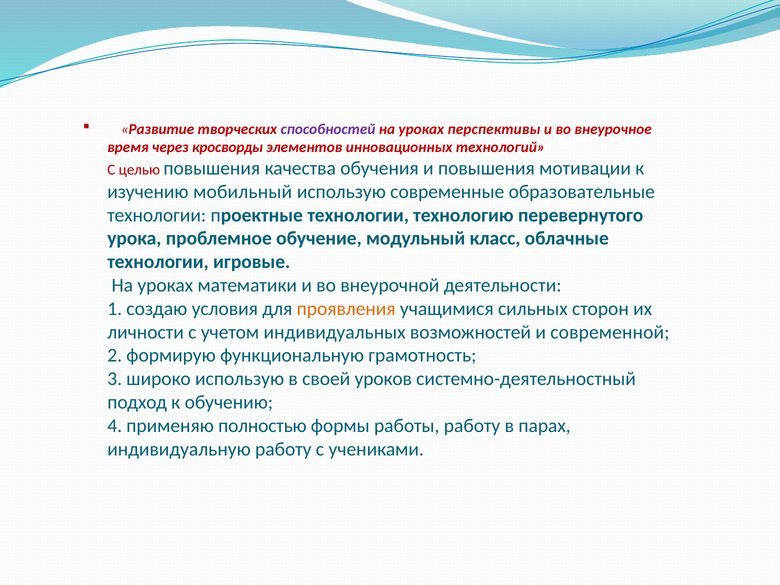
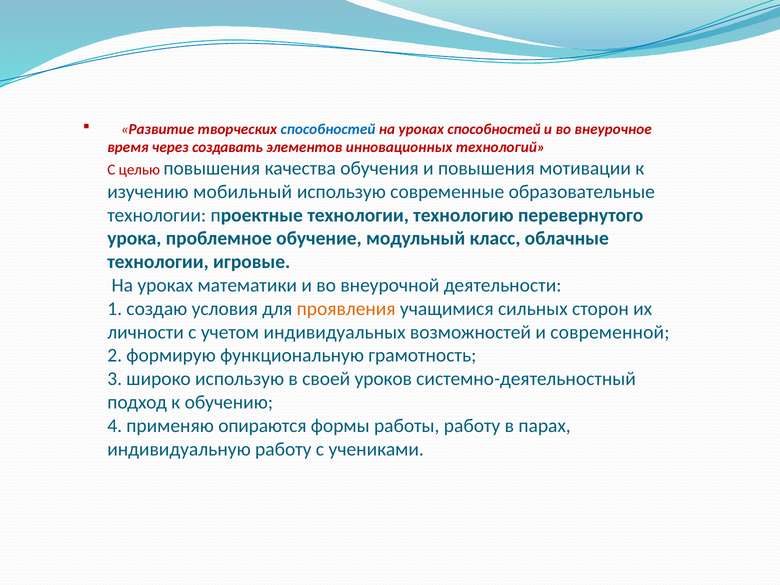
способностей at (328, 129) colour: purple -> blue
уроках перспективы: перспективы -> способностей
кросворды: кросворды -> создавать
полностью: полностью -> опираются
